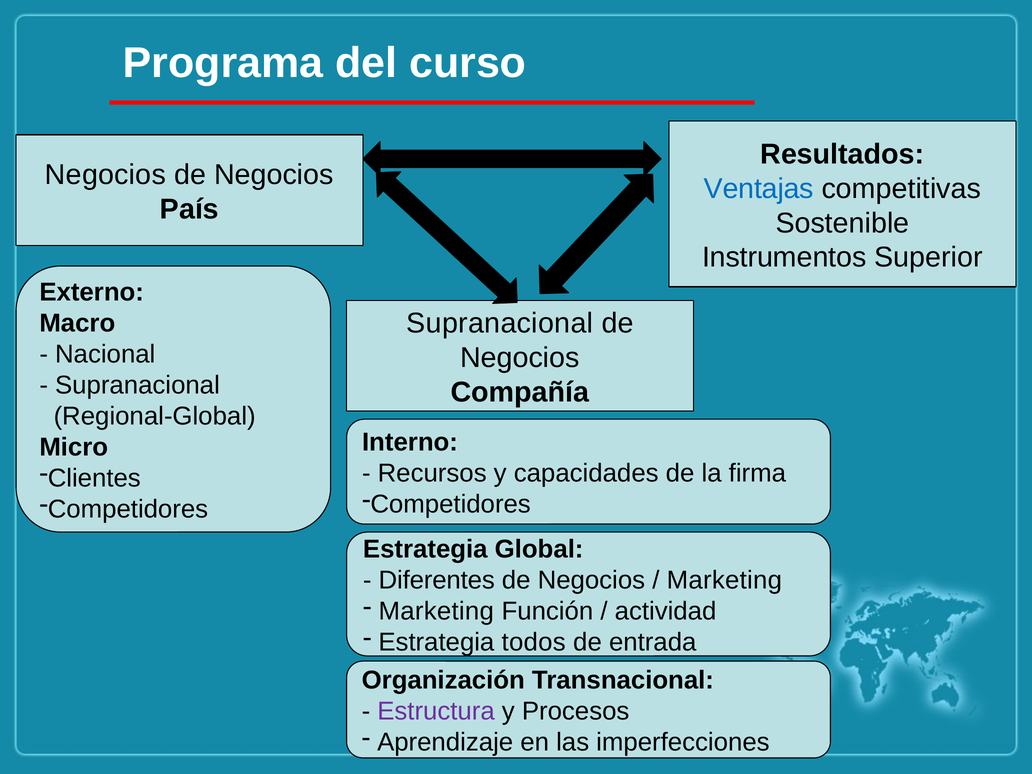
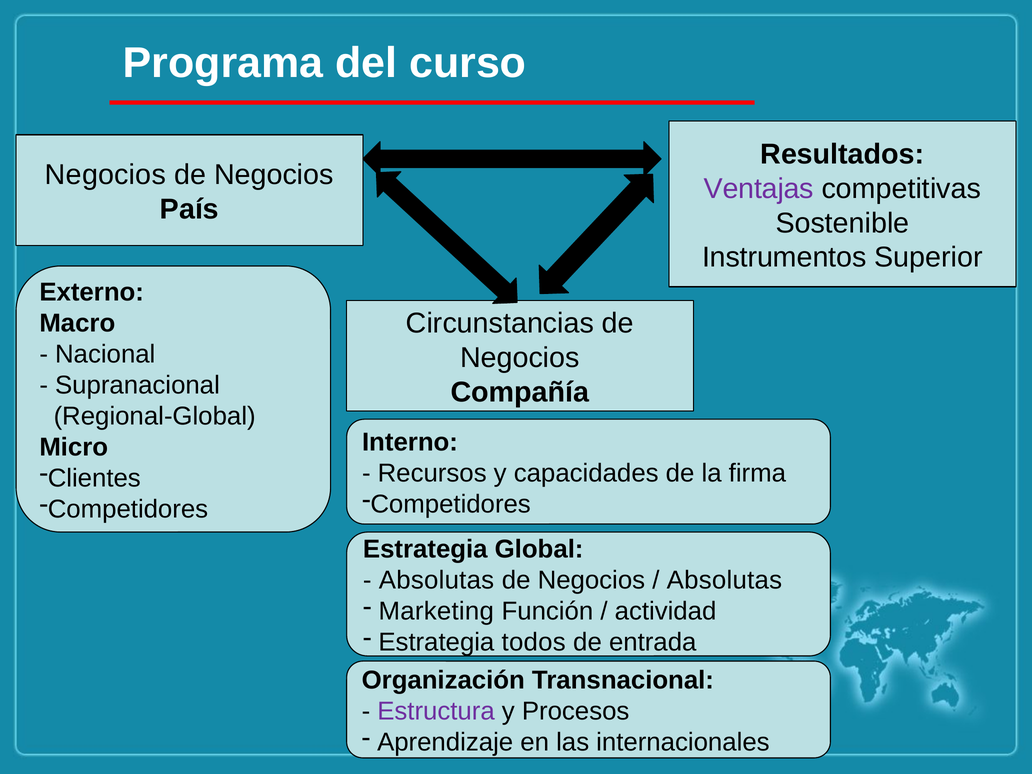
Ventajas colour: blue -> purple
Supranacional at (500, 323): Supranacional -> Circunstancias
Diferentes at (437, 580): Diferentes -> Absolutas
Marketing at (724, 580): Marketing -> Absolutas
imperfecciones: imperfecciones -> internacionales
